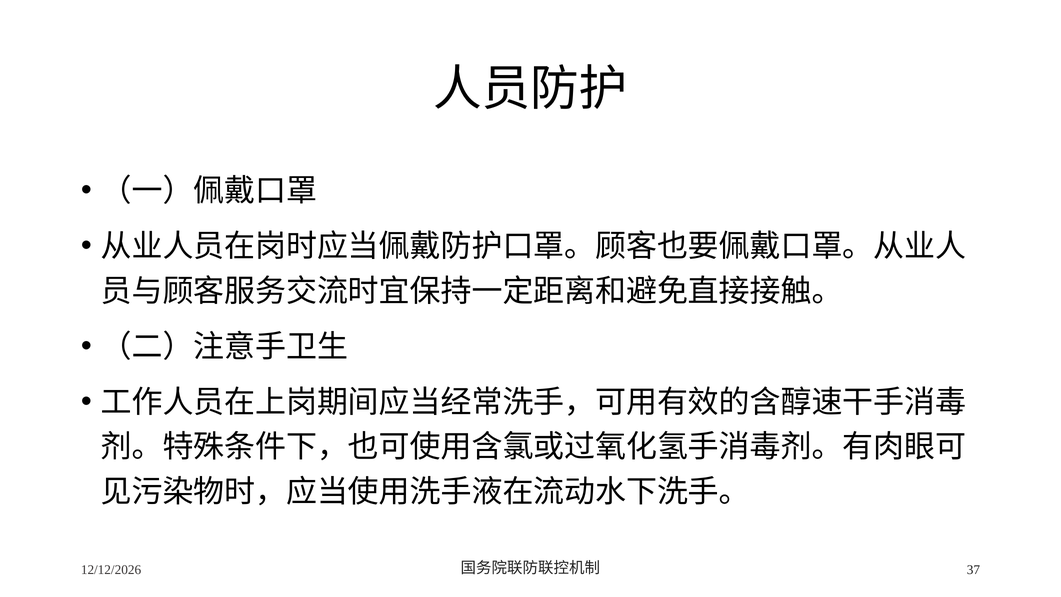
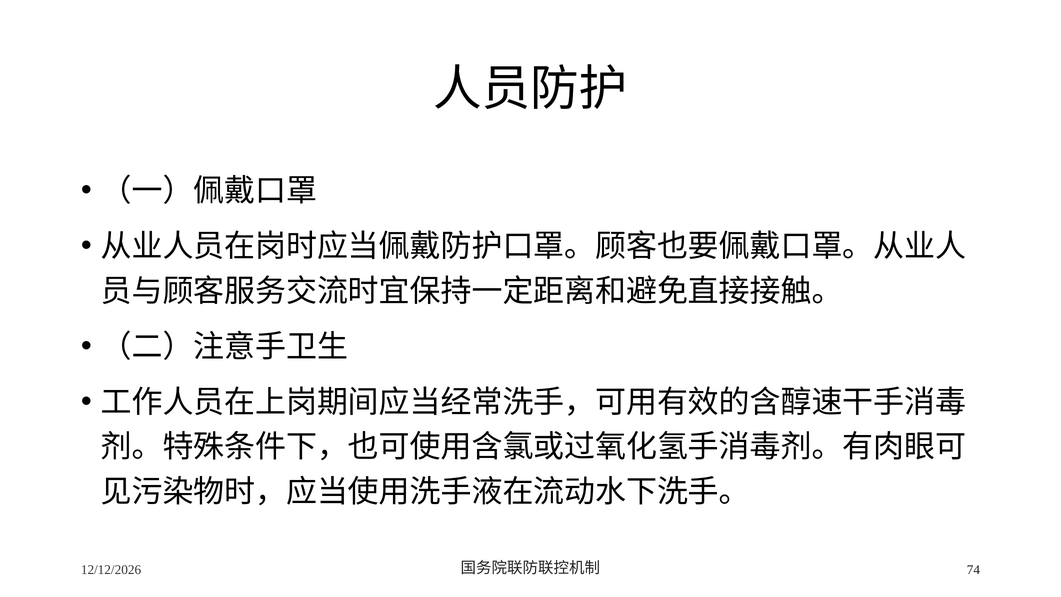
37: 37 -> 74
